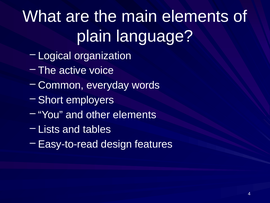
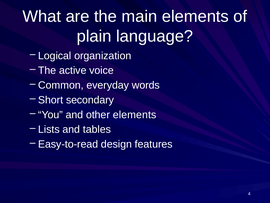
employers: employers -> secondary
